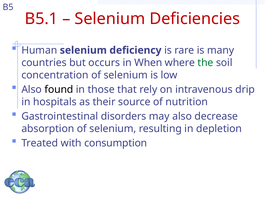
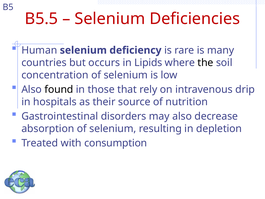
B5.1: B5.1 -> B5.5
When: When -> Lipids
the colour: green -> black
